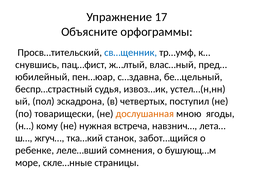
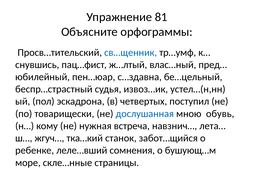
17: 17 -> 81
дослушанная colour: orange -> blue
ягоды: ягоды -> обувь
